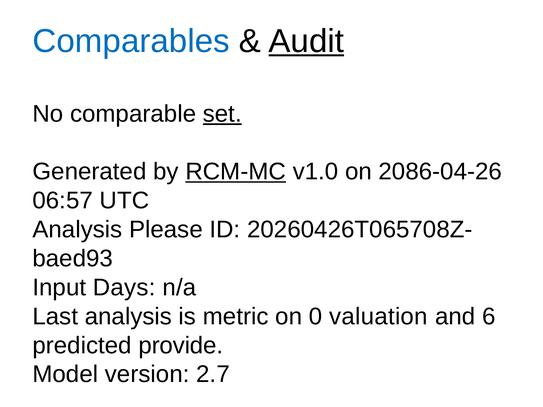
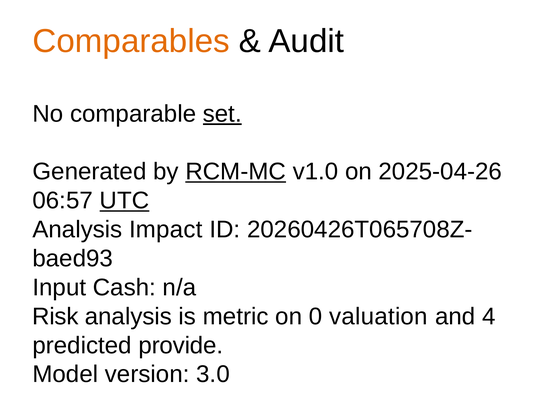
Comparables colour: blue -> orange
Audit underline: present -> none
2086-04-26: 2086-04-26 -> 2025-04-26
UTC underline: none -> present
Please: Please -> Impact
Days: Days -> Cash
Last: Last -> Risk
6: 6 -> 4
2.7: 2.7 -> 3.0
